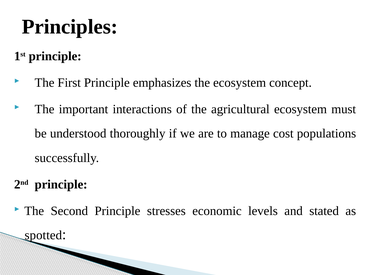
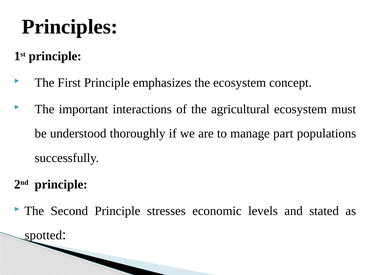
cost: cost -> part
